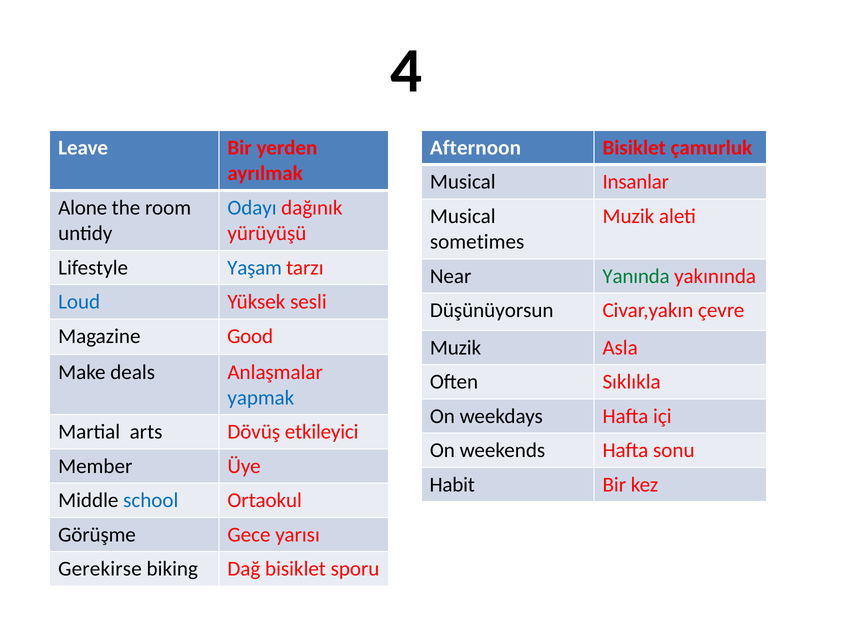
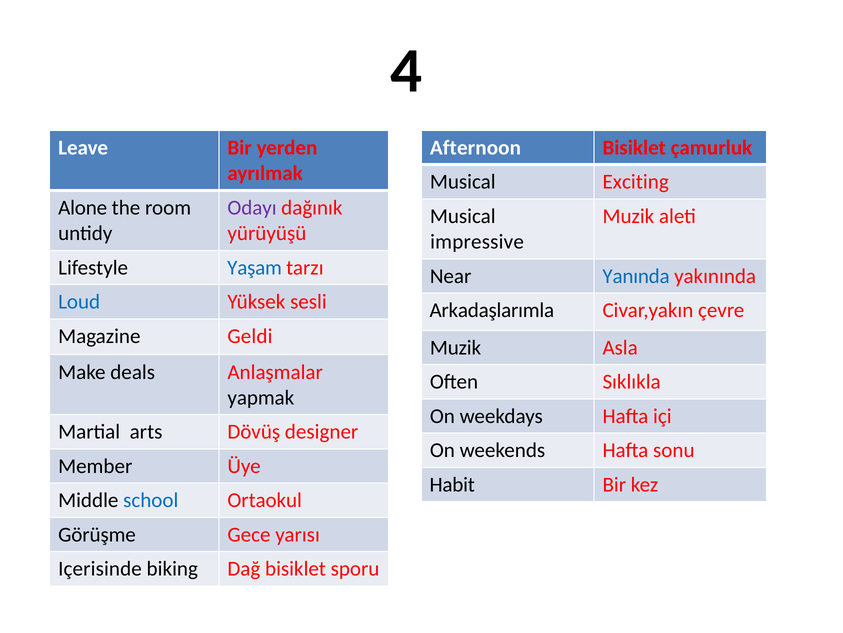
Insanlar: Insanlar -> Exciting
Odayı colour: blue -> purple
sometimes: sometimes -> impressive
Yanında colour: green -> blue
Düşünüyorsun: Düşünüyorsun -> Arkadaşlarımla
Good: Good -> Geldi
yapmak colour: blue -> black
etkileyici: etkileyici -> designer
Gerekirse: Gerekirse -> Içerisinde
